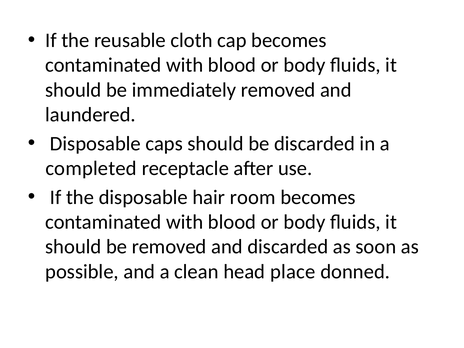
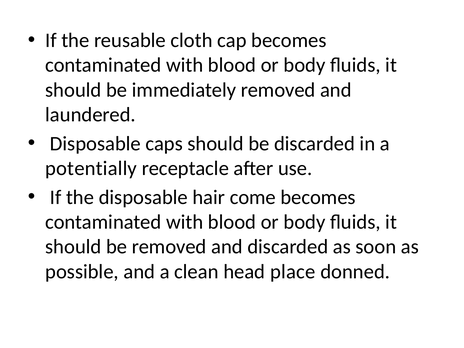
completed: completed -> potentially
room: room -> come
